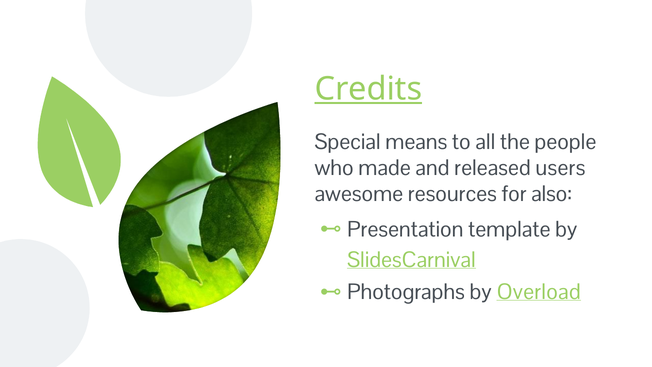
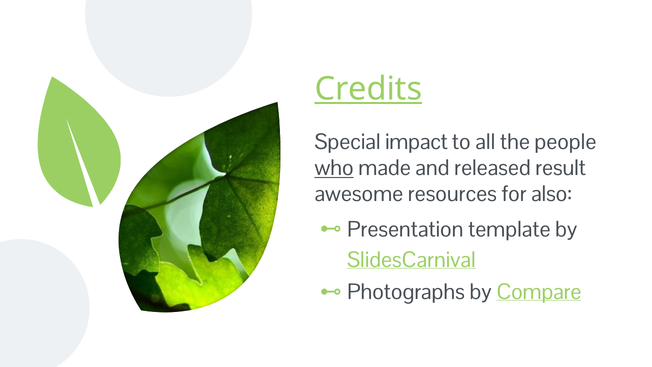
means: means -> impact
who underline: none -> present
users: users -> result
Overload: Overload -> Compare
